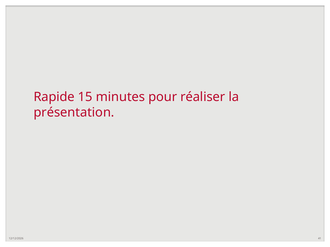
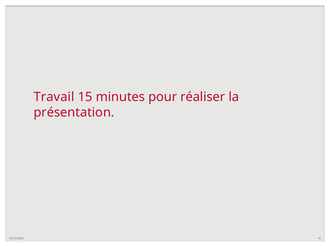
Rapide: Rapide -> Travail
